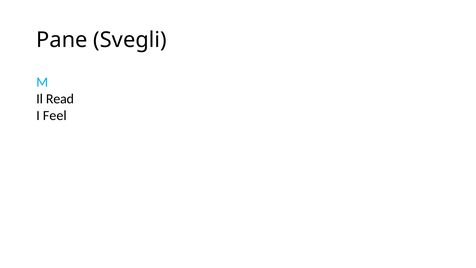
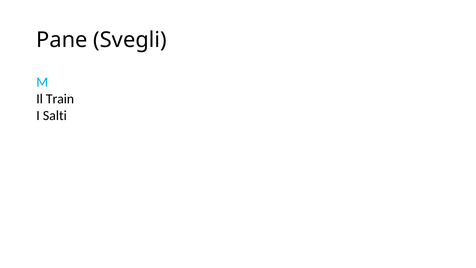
Read: Read -> Train
Feel: Feel -> Salti
